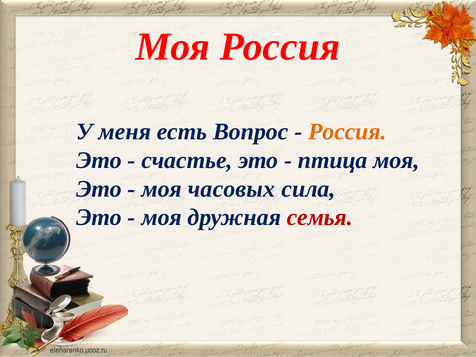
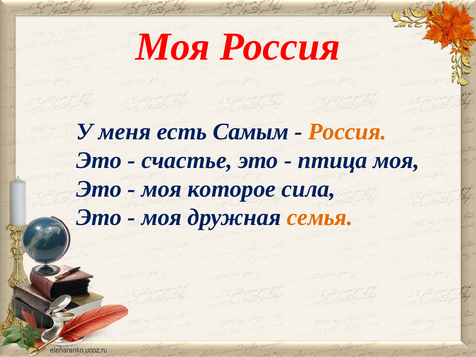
Вопрос: Вопрос -> Самым
часовых: часовых -> которое
семья colour: red -> orange
